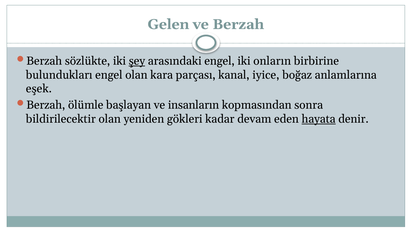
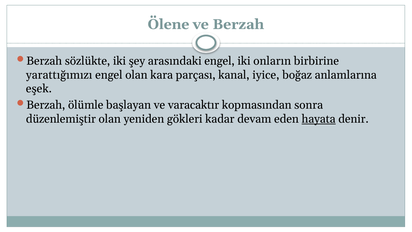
Gelen: Gelen -> Ölene
şey underline: present -> none
bulundukları: bulundukları -> yarattığımızı
insanların: insanların -> varacaktır
bildirilecektir: bildirilecektir -> düzenlemiştir
